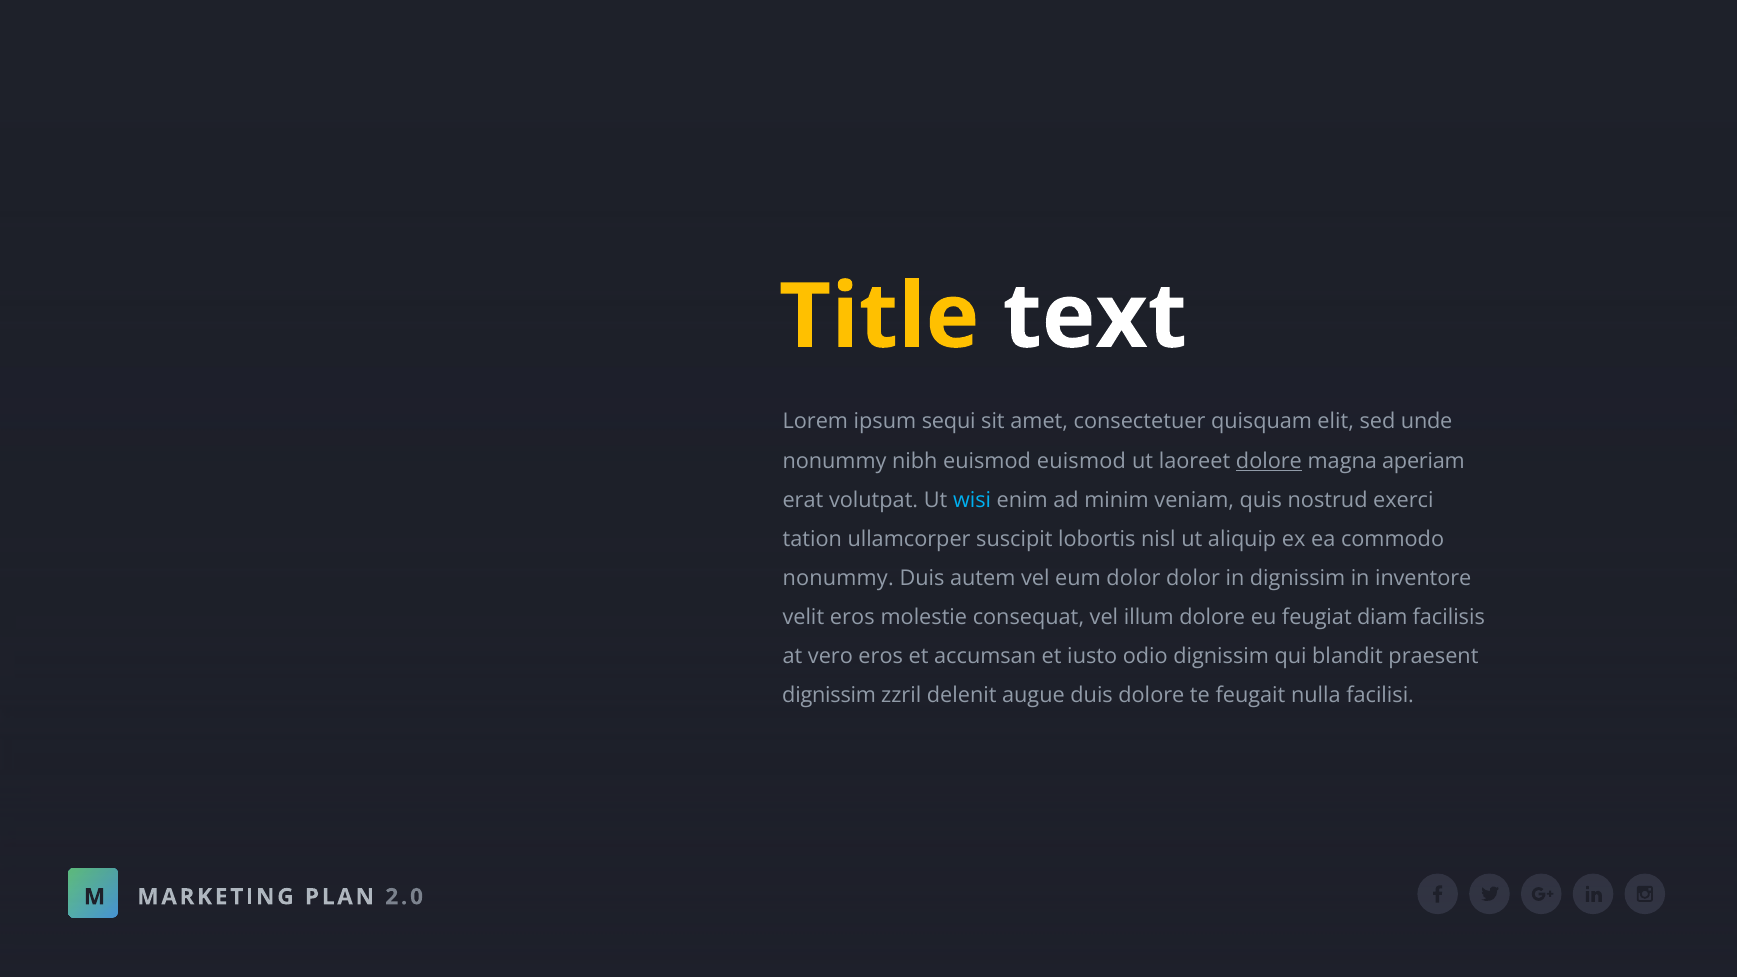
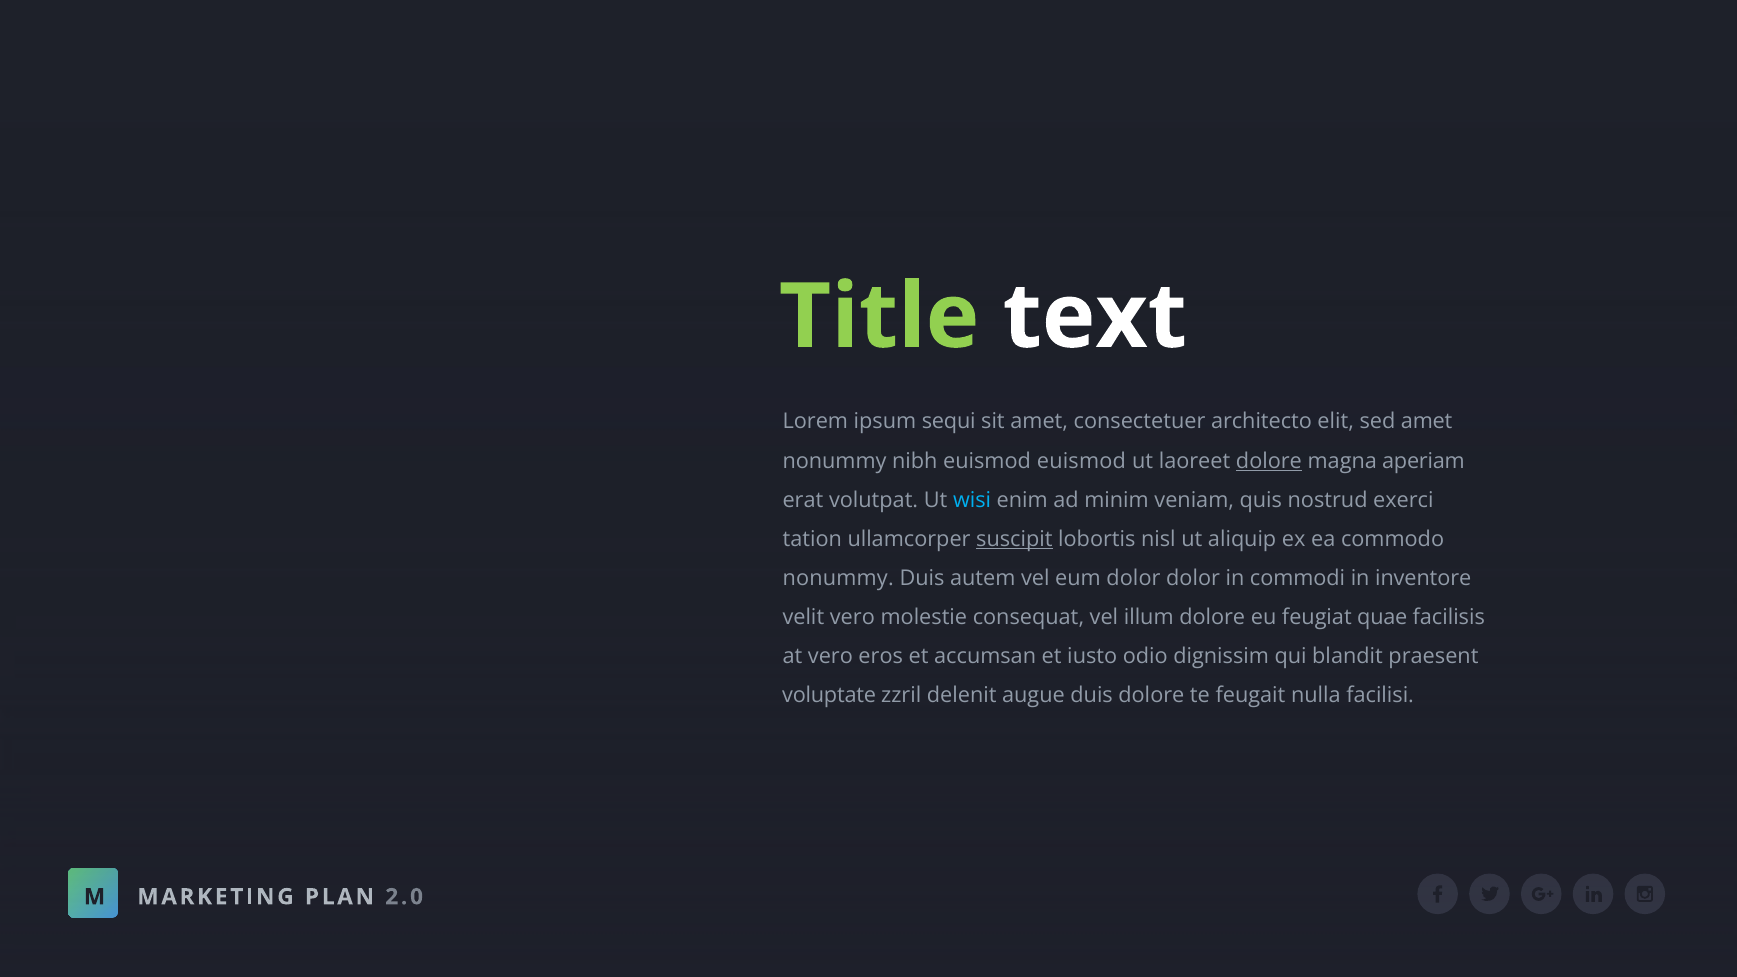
Title colour: yellow -> light green
quisquam: quisquam -> architecto
sed unde: unde -> amet
suscipit underline: none -> present
in dignissim: dignissim -> commodi
velit eros: eros -> vero
diam: diam -> quae
dignissim at (829, 695): dignissim -> voluptate
